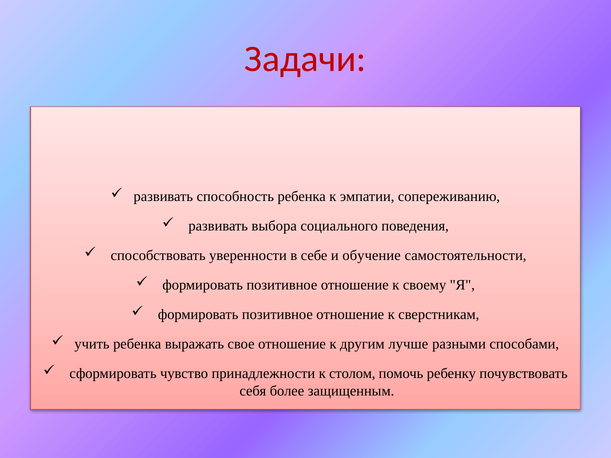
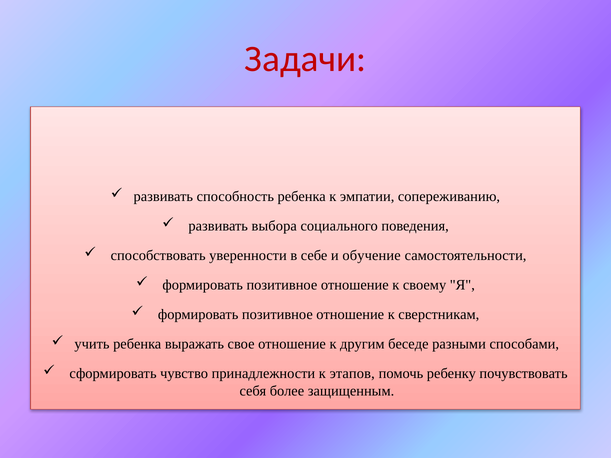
лучше: лучше -> беседе
столом: столом -> этапов
